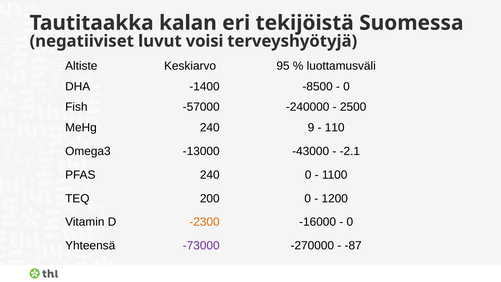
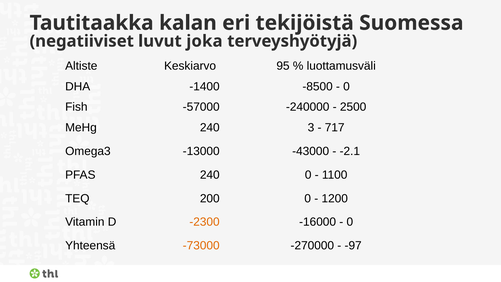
voisi: voisi -> joka
9: 9 -> 3
110: 110 -> 717
-73000 colour: purple -> orange
-87: -87 -> -97
